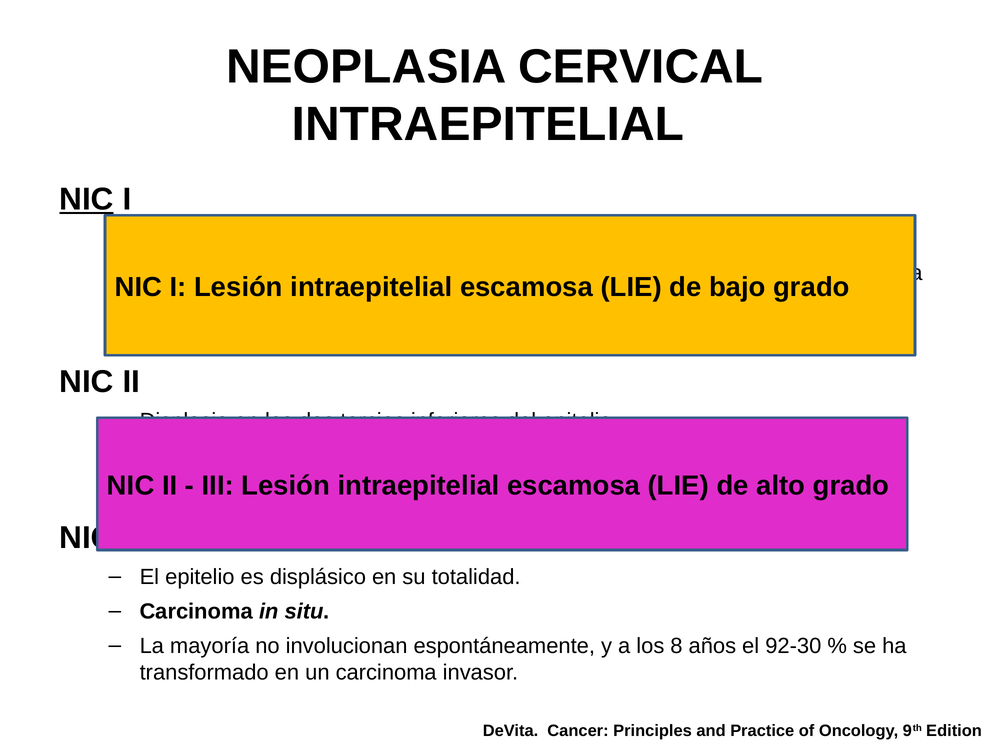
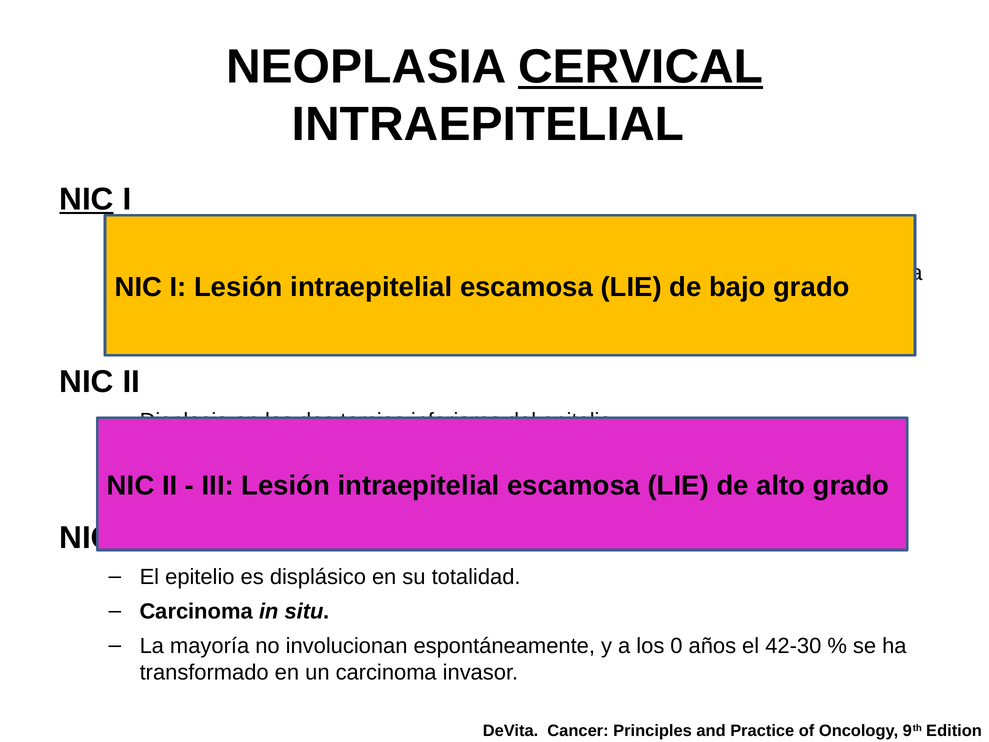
CERVICAL underline: none -> present
8: 8 -> 0
92-30: 92-30 -> 42-30
